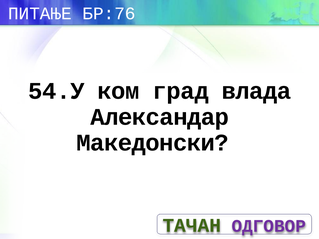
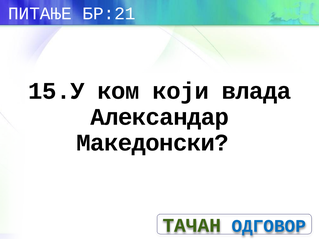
БР:76: БР:76 -> БР:21
54.У: 54.У -> 15.У
град: град -> који
ОДГОВОР colour: purple -> blue
